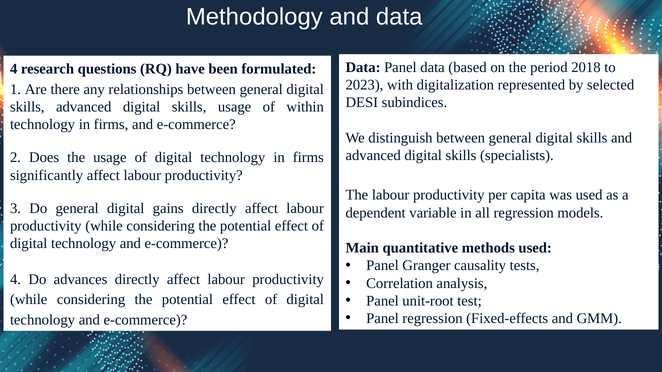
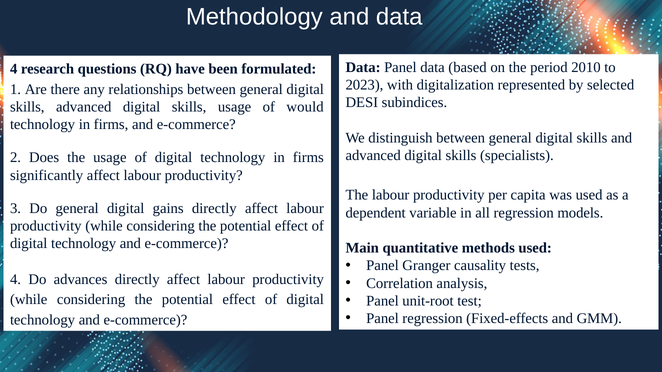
2018: 2018 -> 2010
within: within -> would
